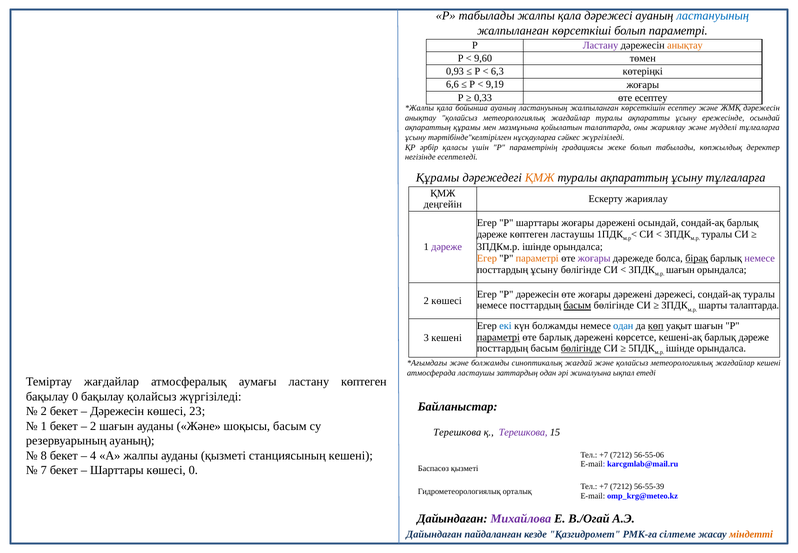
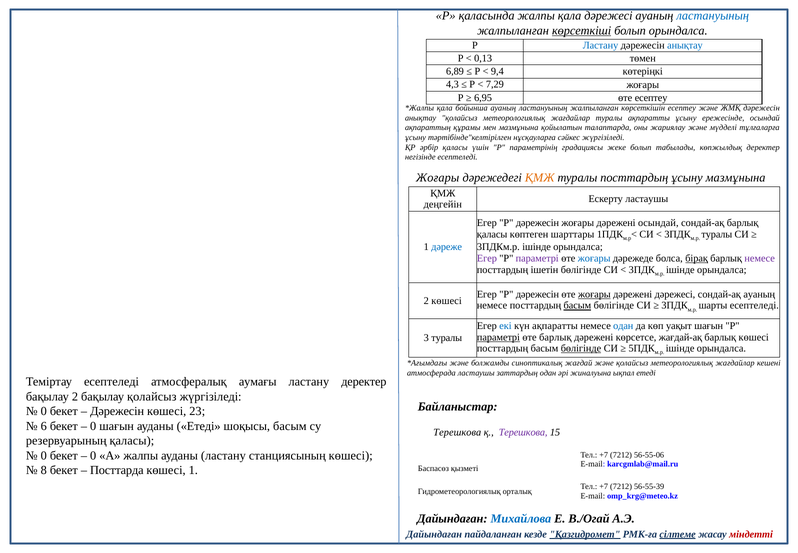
Р табылады: табылады -> қаласында
көрсеткіші underline: none -> present
болып параметрі: параметрі -> орындалса
Ластану at (601, 46) colour: purple -> blue
анықтау at (685, 46) colour: orange -> blue
9,60: 9,60 -> 0,13
0,93: 0,93 -> 6,89
6,3: 6,3 -> 9,4
6,6: 6,6 -> 4,3
9,19: 9,19 -> 7,29
0,33: 0,33 -> 6,95
Құрамы at (438, 177): Құрамы -> Жоғары
туралы ақпараттың: ақпараттың -> посттардың
ұсыну тұлғаларға: тұлғаларға -> мазмұнына
Ескерту жариялау: жариялау -> ластаушы
шарттары at (537, 223): шарттары -> дәрежесін
дәреже at (492, 234): дәреже -> қаласы
көптеген ластаушы: ластаушы -> шарттары
дәреже at (447, 247) colour: purple -> blue
Егер at (487, 258) colour: orange -> purple
параметрі at (537, 258) colour: orange -> purple
жоғары at (594, 258) colour: purple -> blue
посттардың ұсыну: ұсыну -> ішетін
шағын at (680, 269): шағын -> ішінде
жоғары at (594, 294) underline: none -> present
сондай-ақ туралы: туралы -> ауаның
шарты талаптарда: талаптарда -> есептеледі
күн болжамды: болжамды -> ақпаратты
көп underline: present -> none
кешені-ақ: кешені-ақ -> жағдай-ақ
дәреже at (754, 337): дәреже -> көшесі
3 кешені: кешені -> туралы
Теміртау жағдайлар: жағдайлар -> есептеледі
ластану көптеген: көптеген -> деректер
бақылау 0: 0 -> 2
2 at (44, 411): 2 -> 0
1 at (44, 426): 1 -> 6
2 at (93, 426): 2 -> 0
ауданы Және: Және -> Етеді
резервуарының ауаның: ауаның -> қаласы
8 at (44, 455): 8 -> 0
4 at (93, 455): 4 -> 0
ауданы қызметі: қызметі -> ластану
станциясының кешені: кешені -> көшесі
7: 7 -> 8
Шарттары at (117, 470): Шарттары -> Посттарда
көшесі 0: 0 -> 1
Михайлова colour: purple -> blue
Қазгидромет underline: none -> present
сілтеме underline: none -> present
міндетті colour: orange -> red
